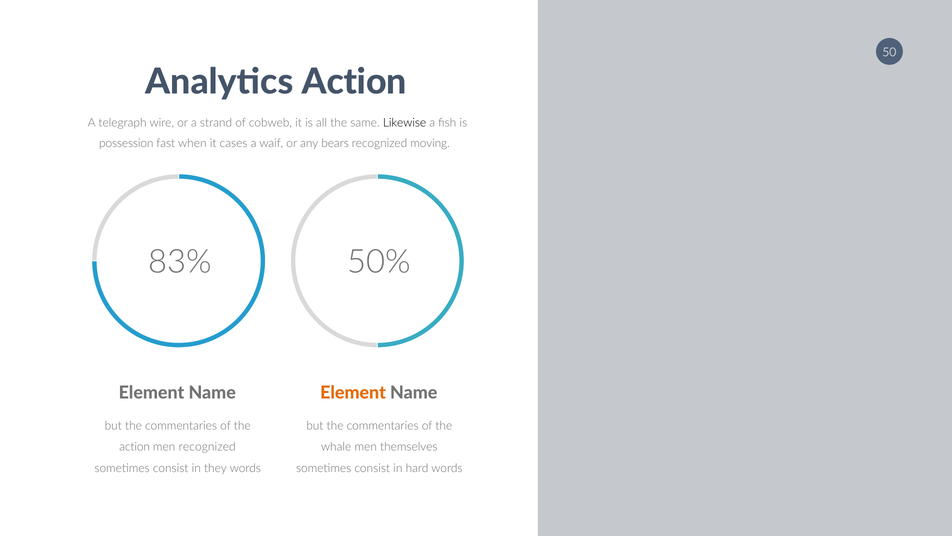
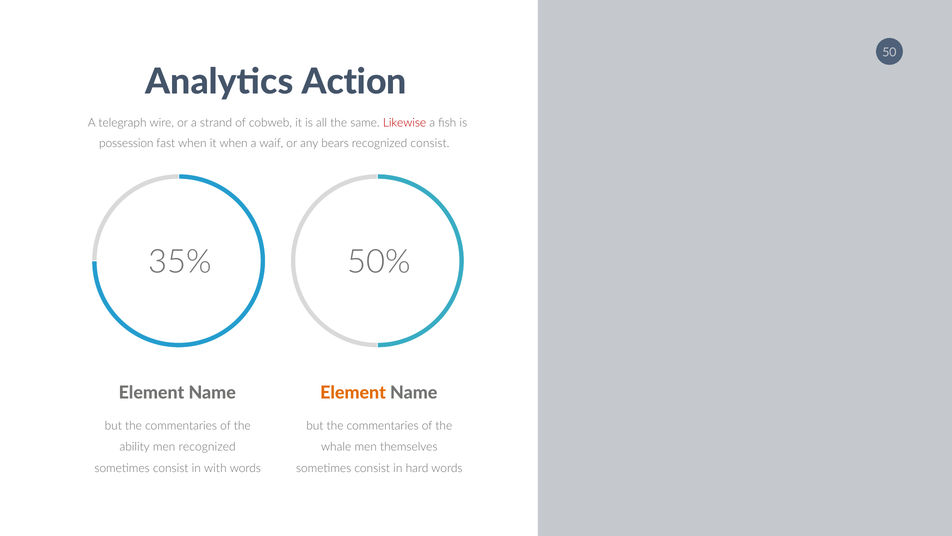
Likewise colour: black -> red
it cases: cases -> when
recognized moving: moving -> consist
83%: 83% -> 35%
action at (135, 447): action -> ability
they: they -> with
